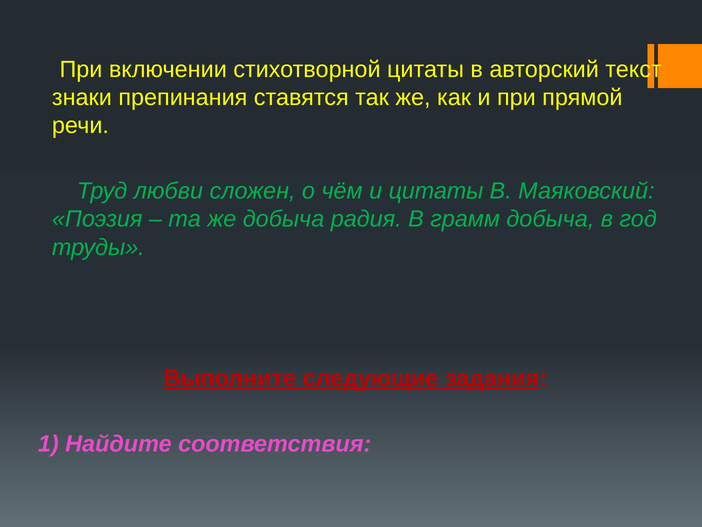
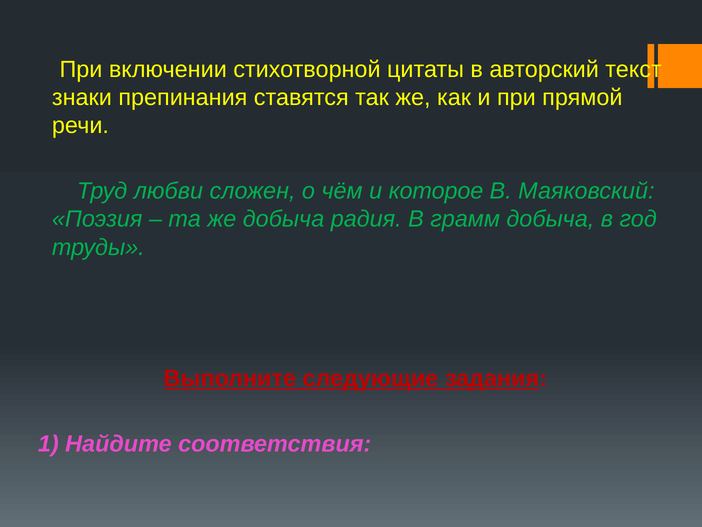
и цитаты: цитаты -> которое
